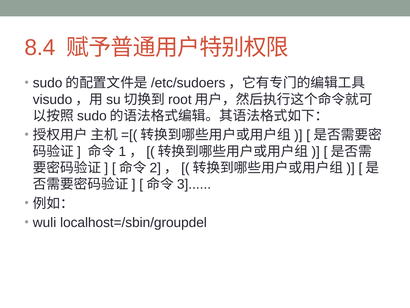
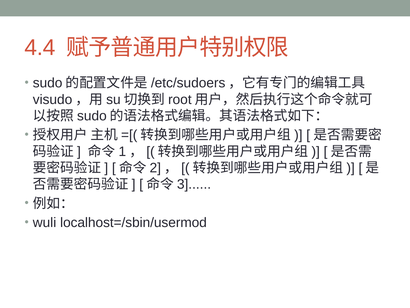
8.4: 8.4 -> 4.4
localhost=/sbin/groupdel: localhost=/sbin/groupdel -> localhost=/sbin/usermod
